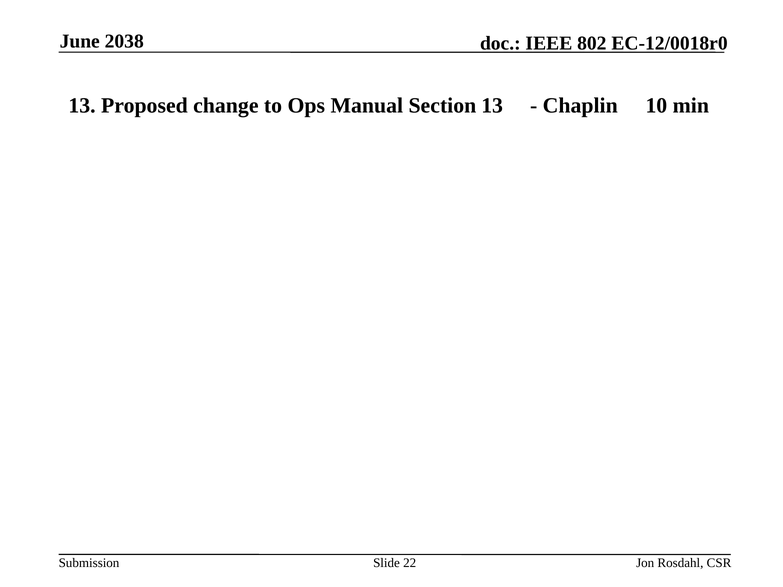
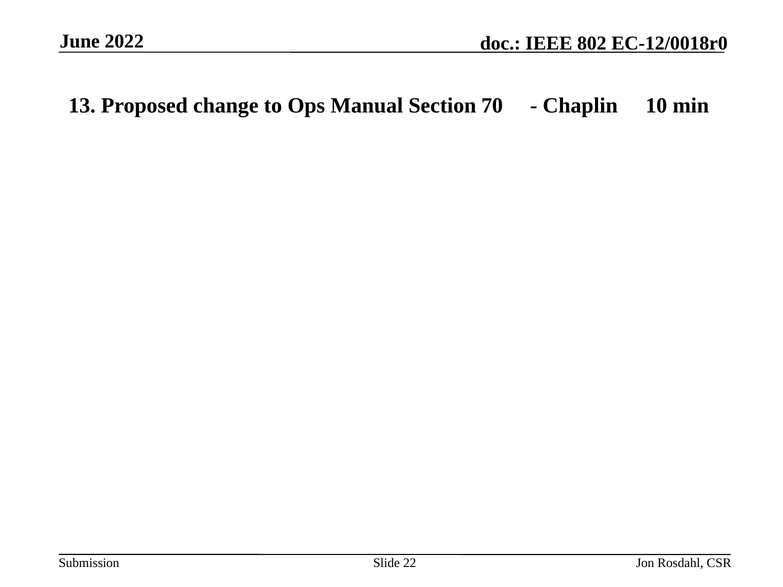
2038: 2038 -> 2022
Section 13: 13 -> 70
